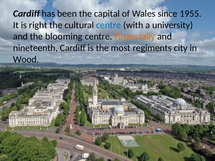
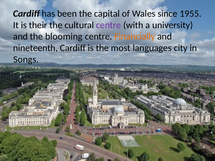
right: right -> their
centre at (109, 25) colour: blue -> purple
regiments: regiments -> languages
Wood: Wood -> Songs
